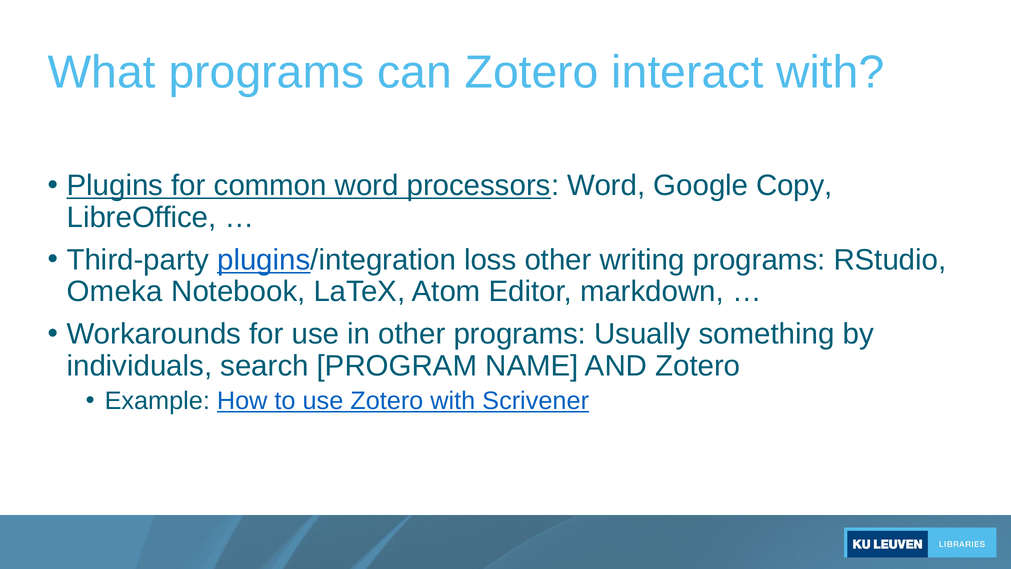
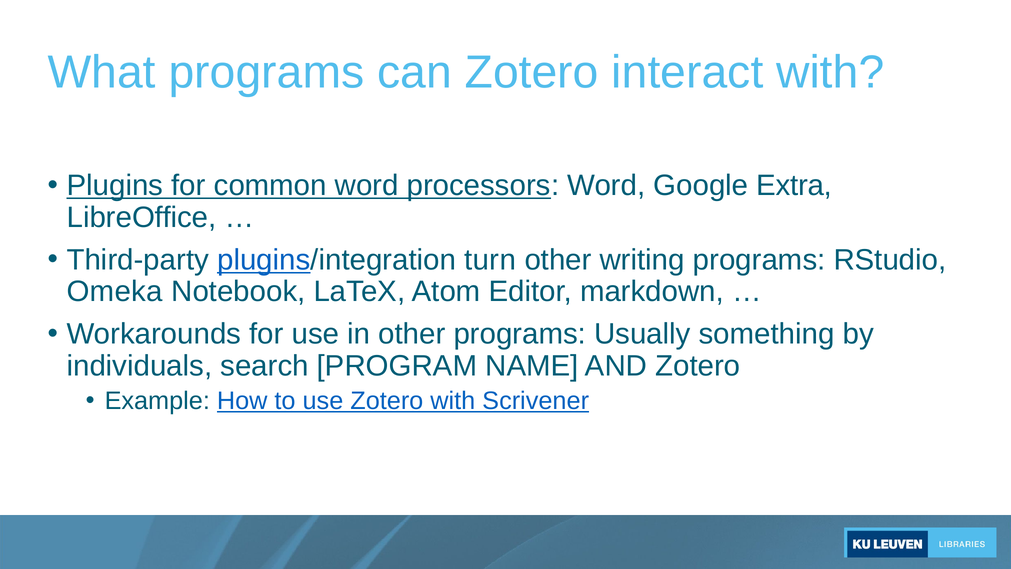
Copy: Copy -> Extra
loss: loss -> turn
